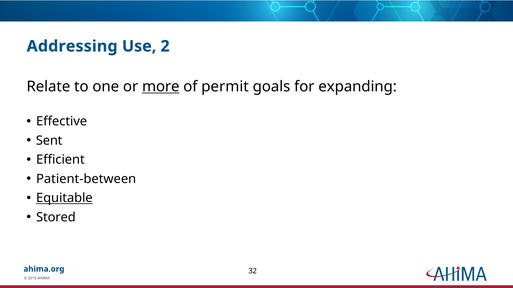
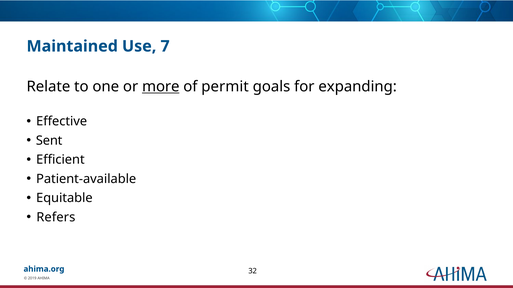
Addressing: Addressing -> Maintained
2: 2 -> 7
Patient-between: Patient-between -> Patient-available
Equitable underline: present -> none
Stored: Stored -> Refers
